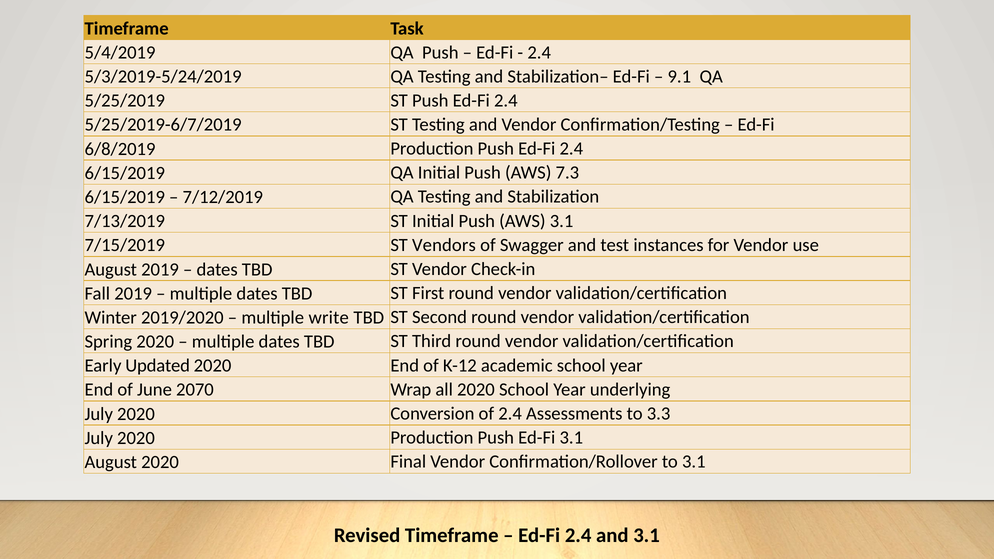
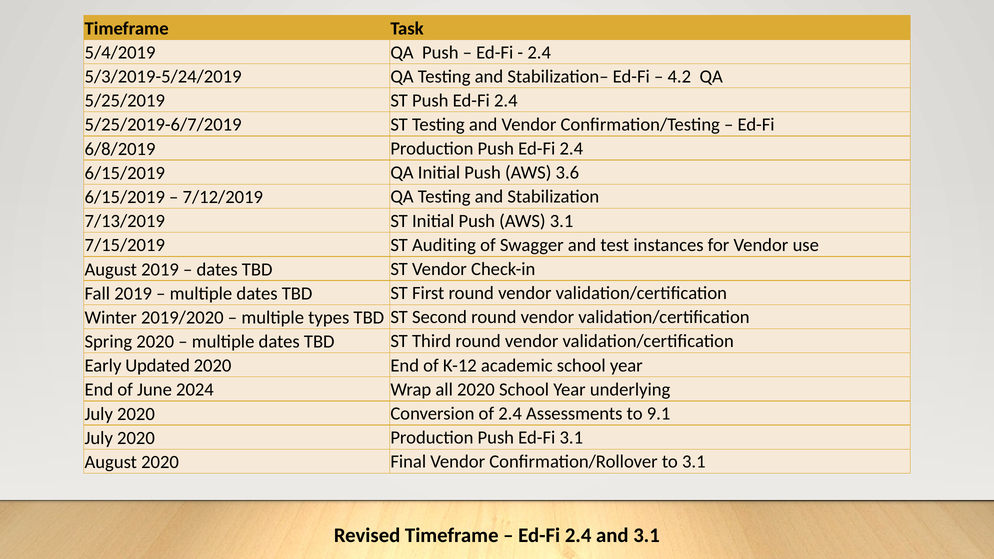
9.1: 9.1 -> 4.2
7.3: 7.3 -> 3.6
Vendors: Vendors -> Auditing
write: write -> types
2070: 2070 -> 2024
3.3: 3.3 -> 9.1
